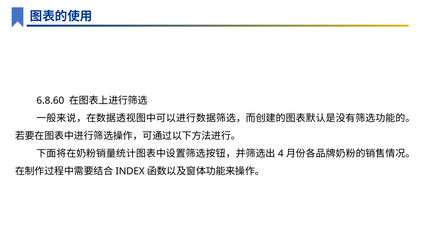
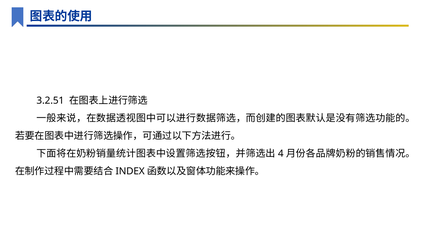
6.8.60: 6.8.60 -> 3.2.51
